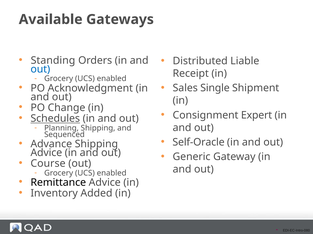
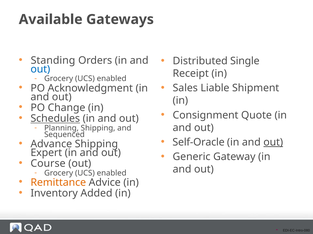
Liable: Liable -> Single
Single: Single -> Liable
Expert: Expert -> Quote
out at (273, 143) underline: none -> present
Advice at (46, 153): Advice -> Expert
Remittance colour: black -> orange
